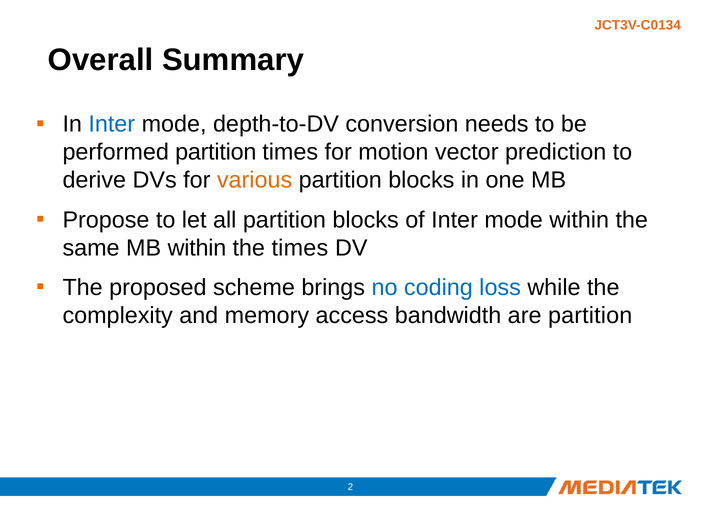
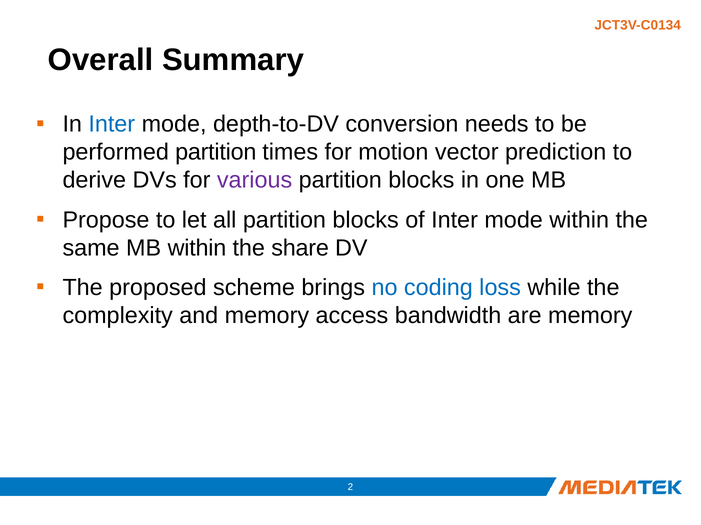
various colour: orange -> purple
the times: times -> share
are partition: partition -> memory
